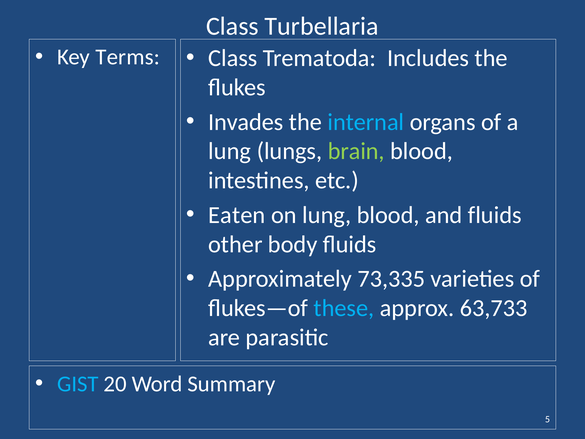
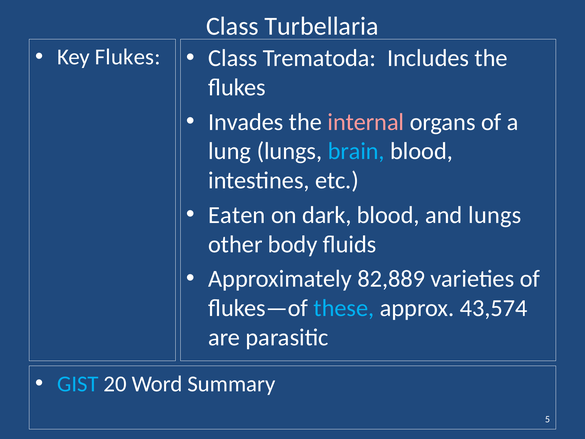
Key Terms: Terms -> Flukes
internal colour: light blue -> pink
brain colour: light green -> light blue
on lung: lung -> dark
and fluids: fluids -> lungs
73,335: 73,335 -> 82,889
63,733: 63,733 -> 43,574
